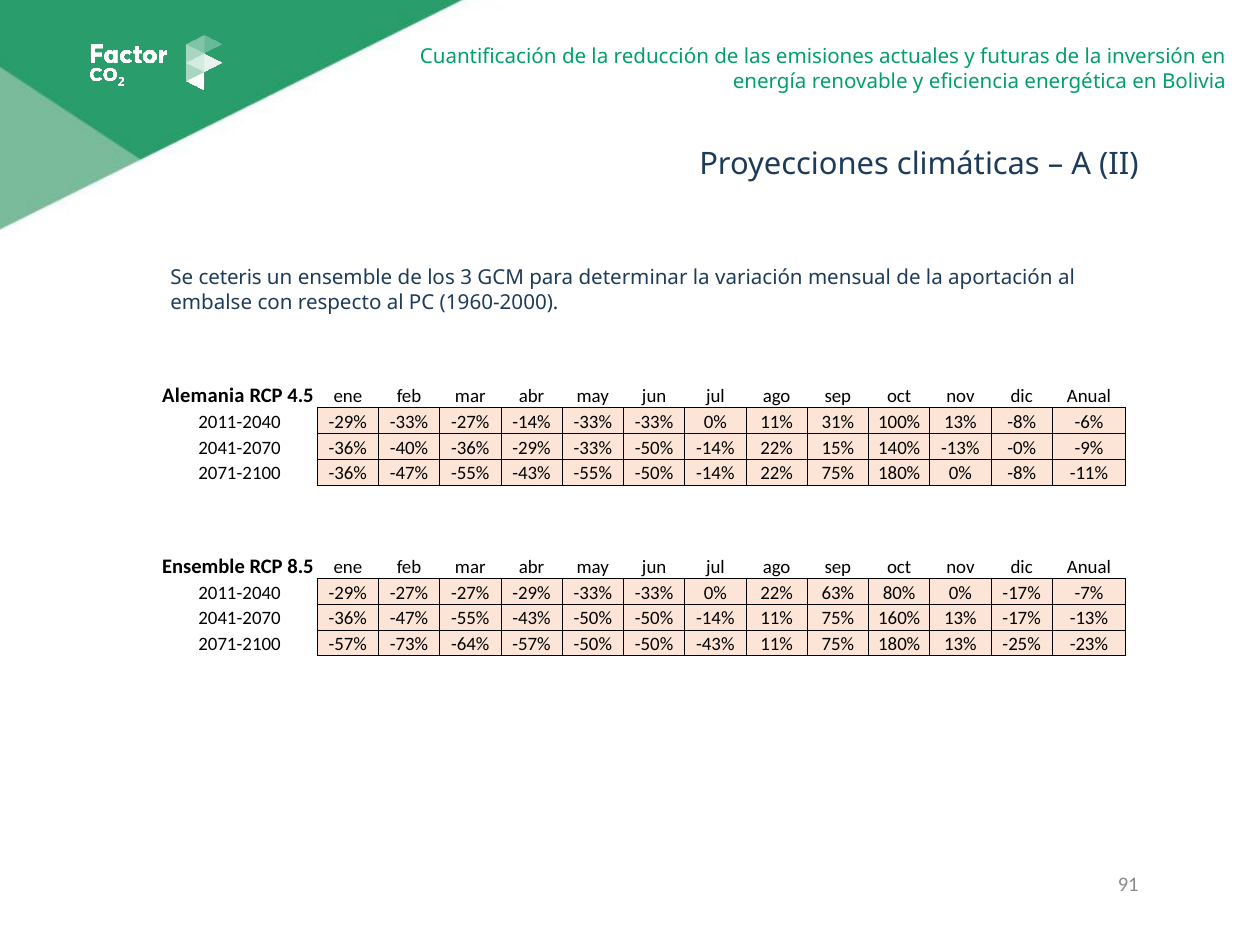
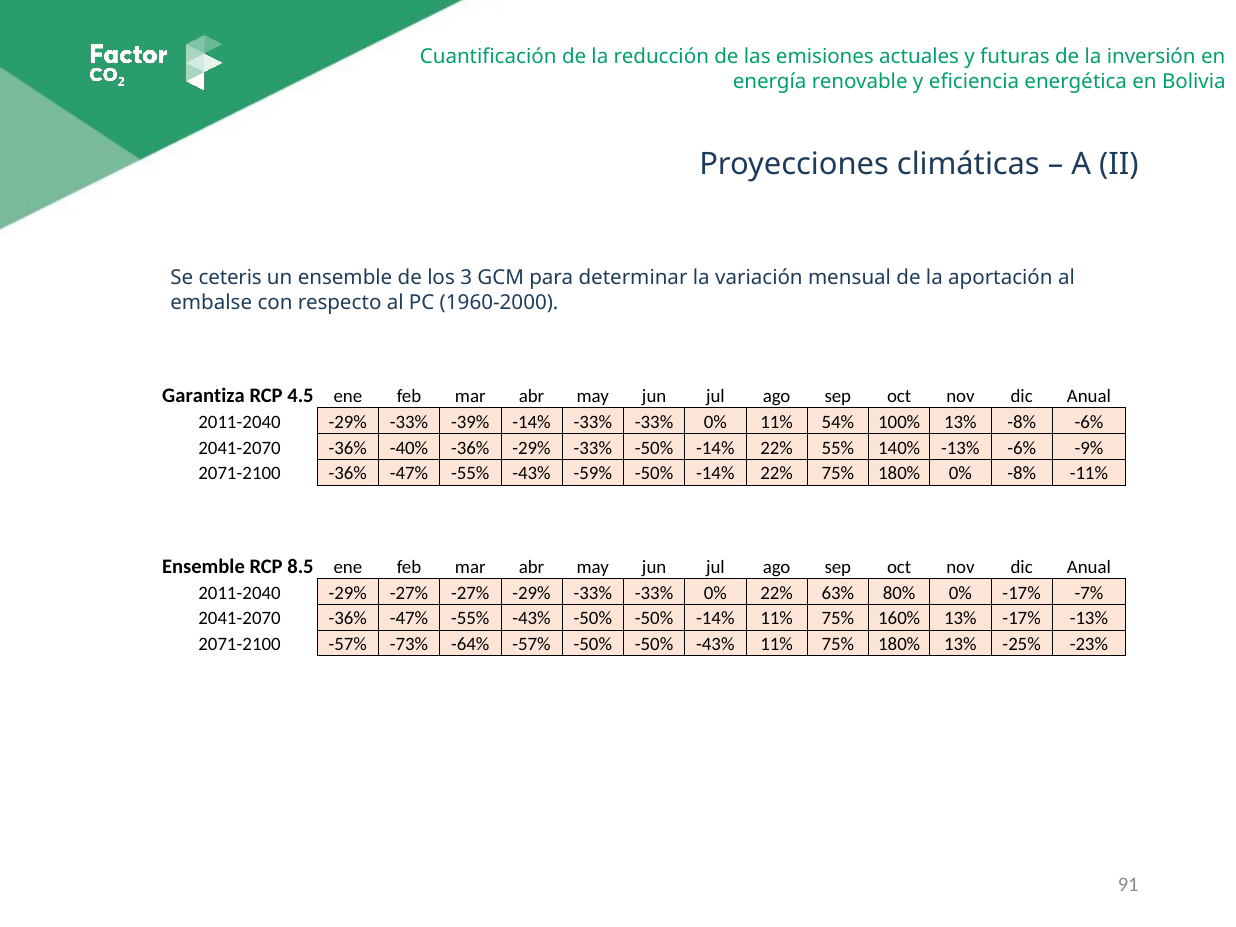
Alemania: Alemania -> Garantiza
-33% -27%: -27% -> -39%
31%: 31% -> 54%
15%: 15% -> 55%
-13% -0%: -0% -> -6%
-43% -55%: -55% -> -59%
